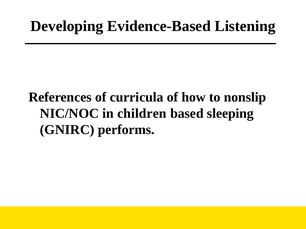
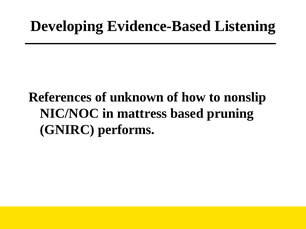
curricula: curricula -> unknown
children: children -> mattress
sleeping: sleeping -> pruning
